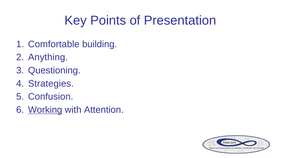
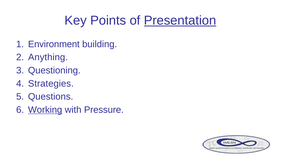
Presentation underline: none -> present
Comfortable: Comfortable -> Environment
Confusion: Confusion -> Questions
Attention: Attention -> Pressure
